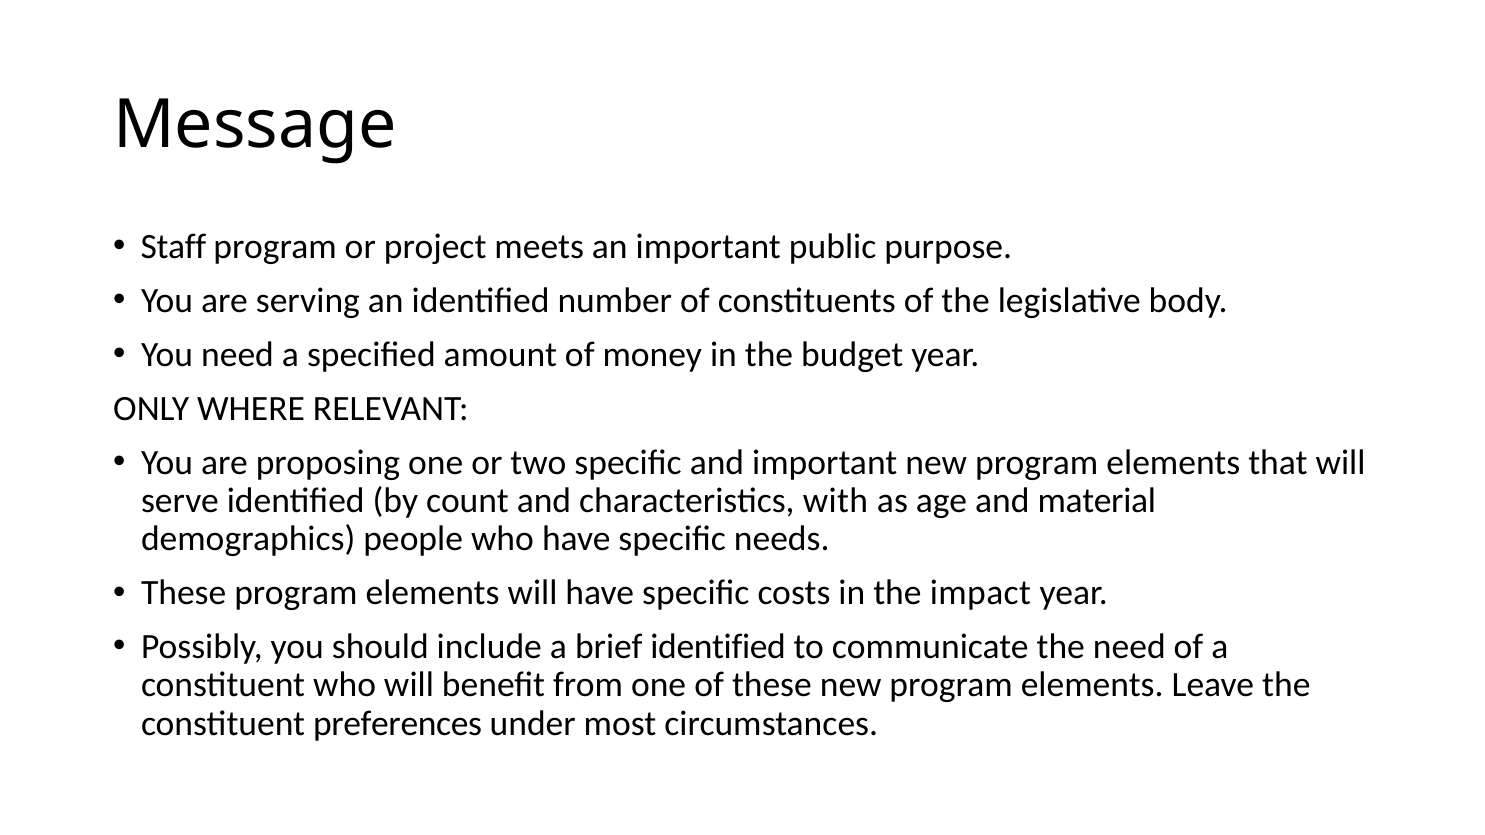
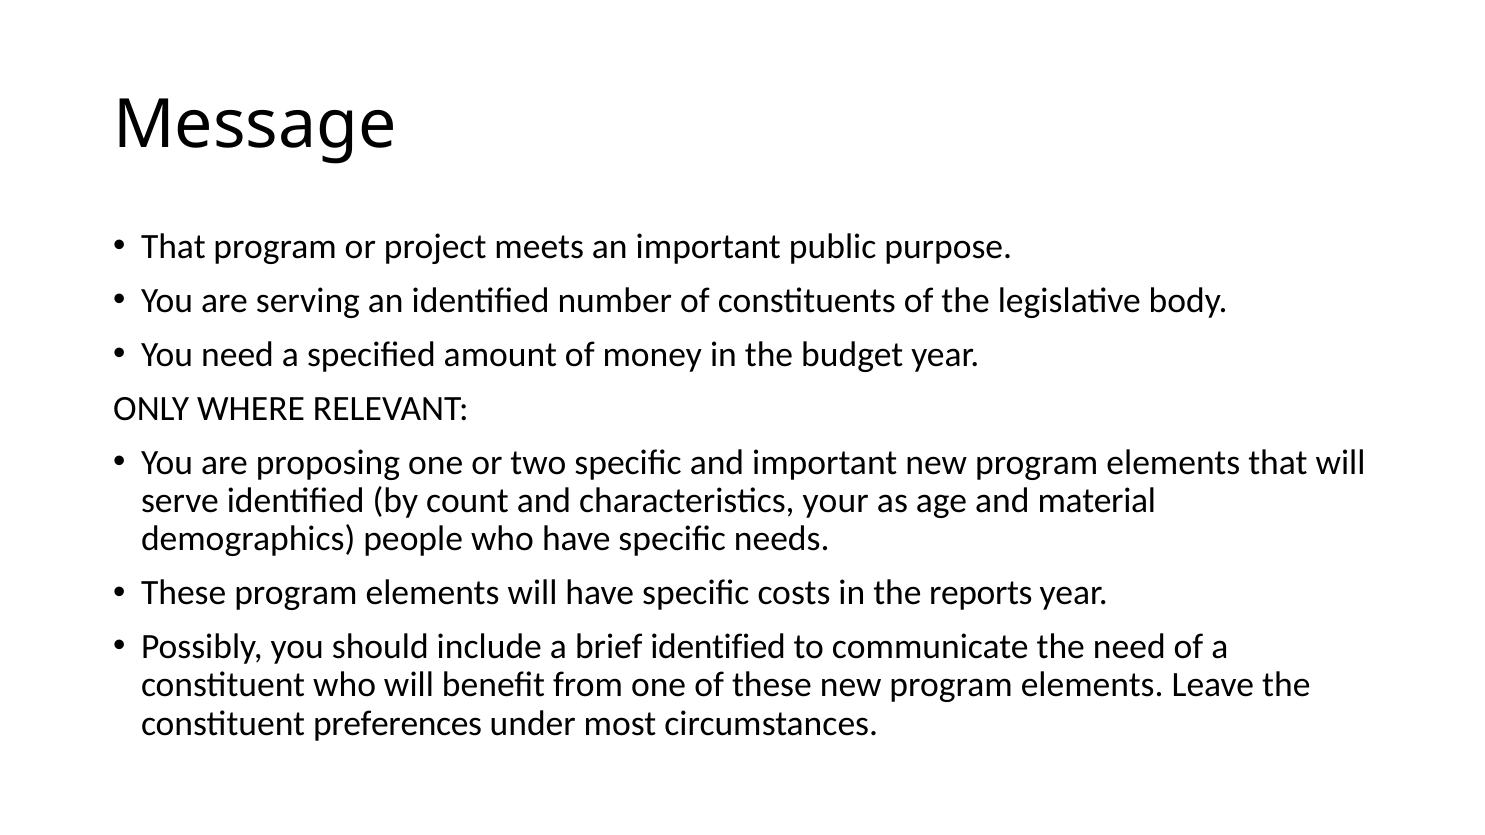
Staff at (173, 247): Staff -> That
with: with -> your
impact: impact -> reports
